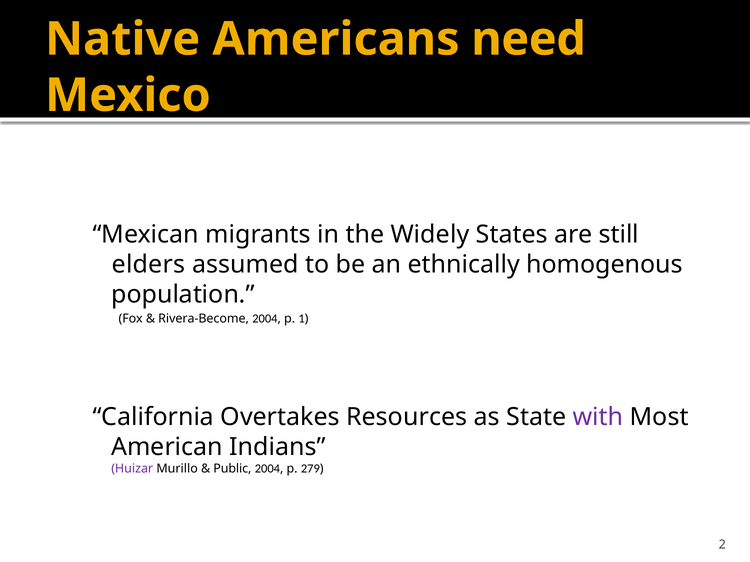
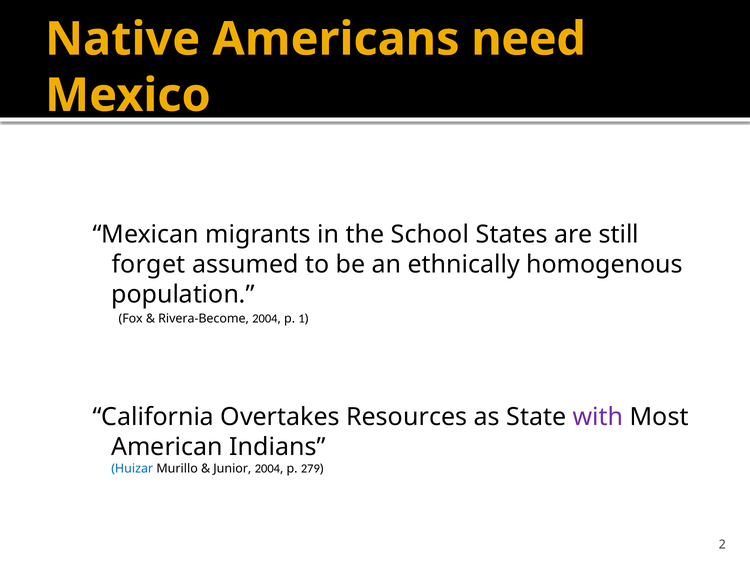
Widely: Widely -> School
elders: elders -> forget
Huizar colour: purple -> blue
Public: Public -> Junior
